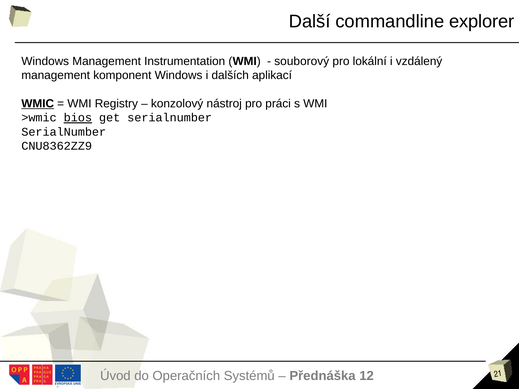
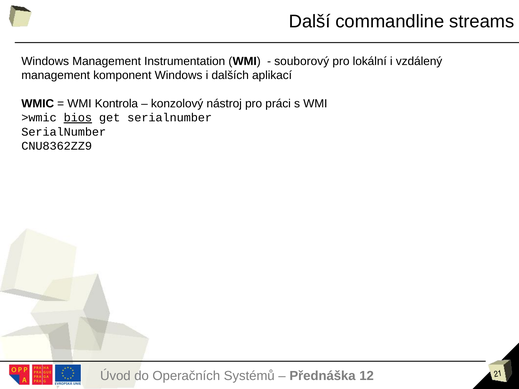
explorer: explorer -> streams
WMIC underline: present -> none
Registry: Registry -> Kontrola
